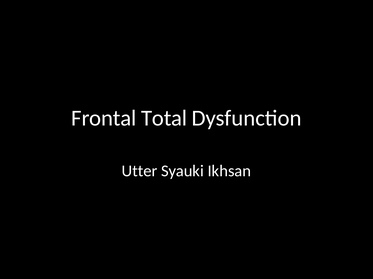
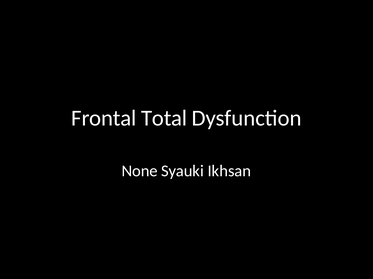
Utter: Utter -> None
